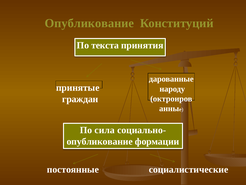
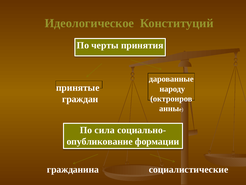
Опубликование at (89, 23): Опубликование -> Идеологическое
текста: текста -> черты
постоянные: постоянные -> гражданина
